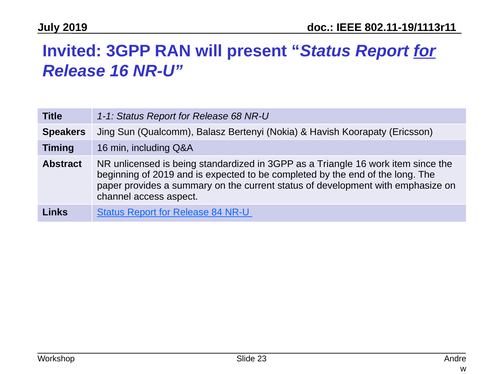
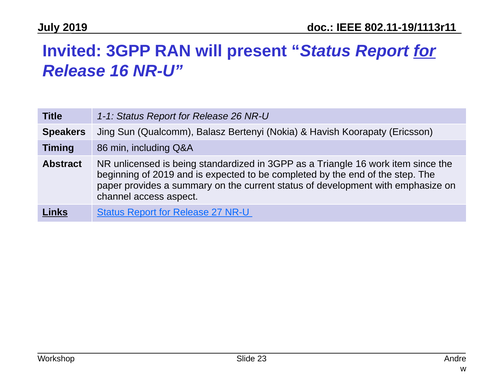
68: 68 -> 26
Timing 16: 16 -> 86
long: long -> step
Links underline: none -> present
84: 84 -> 27
